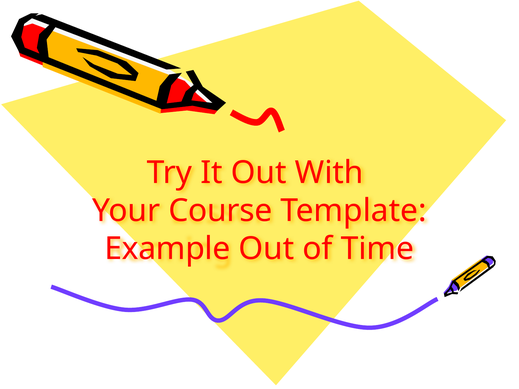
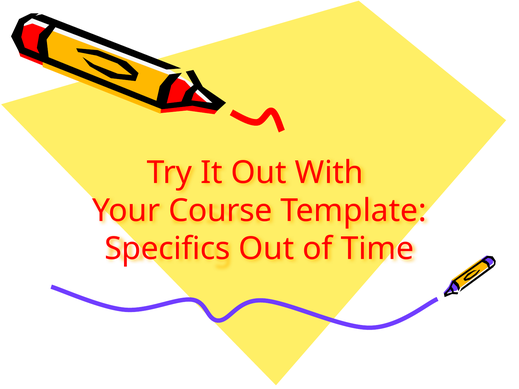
Example: Example -> Specifics
